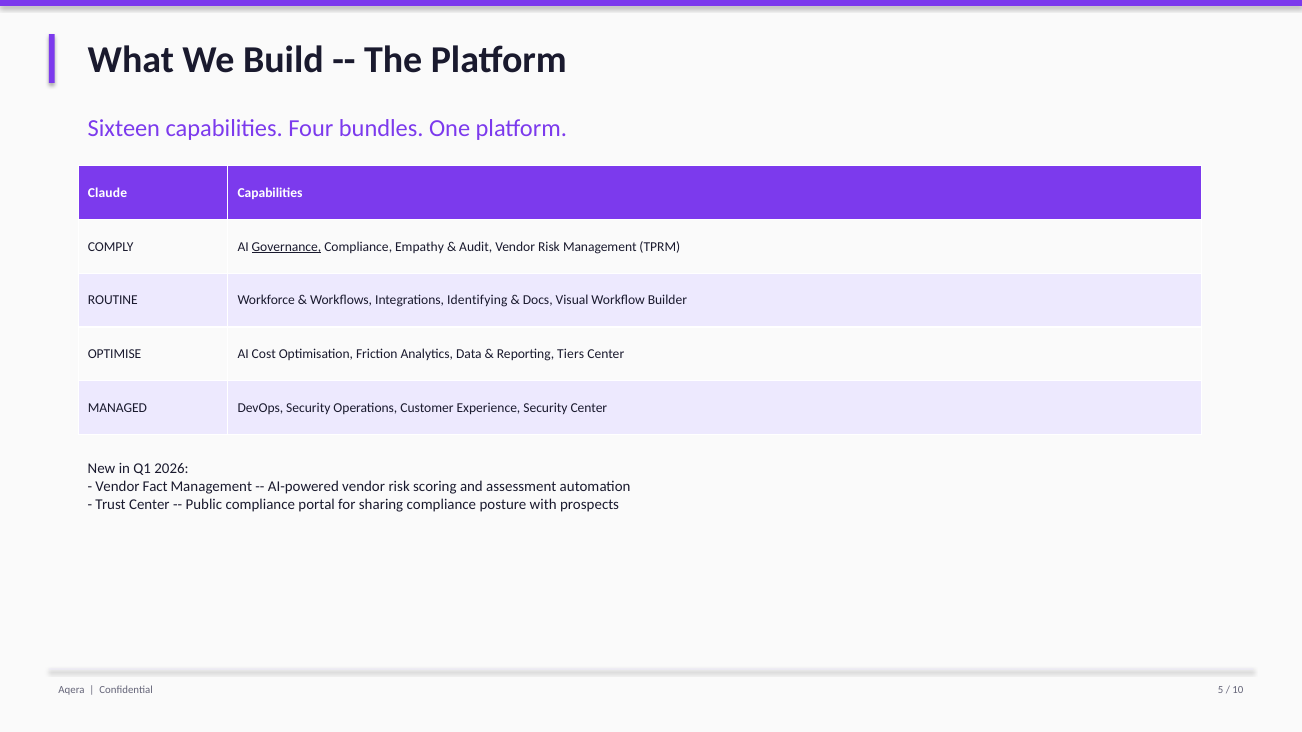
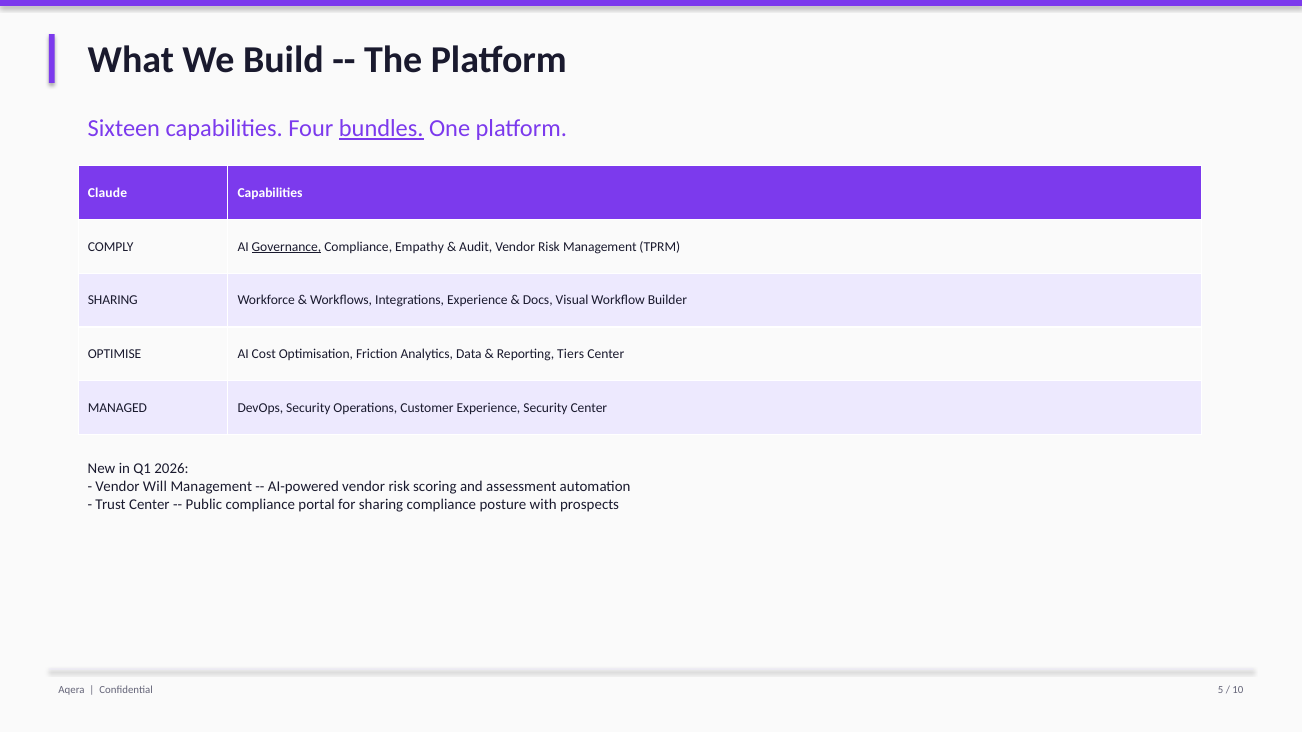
bundles underline: none -> present
ROUTINE at (113, 300): ROUTINE -> SHARING
Integrations Identifying: Identifying -> Experience
Fact: Fact -> Will
